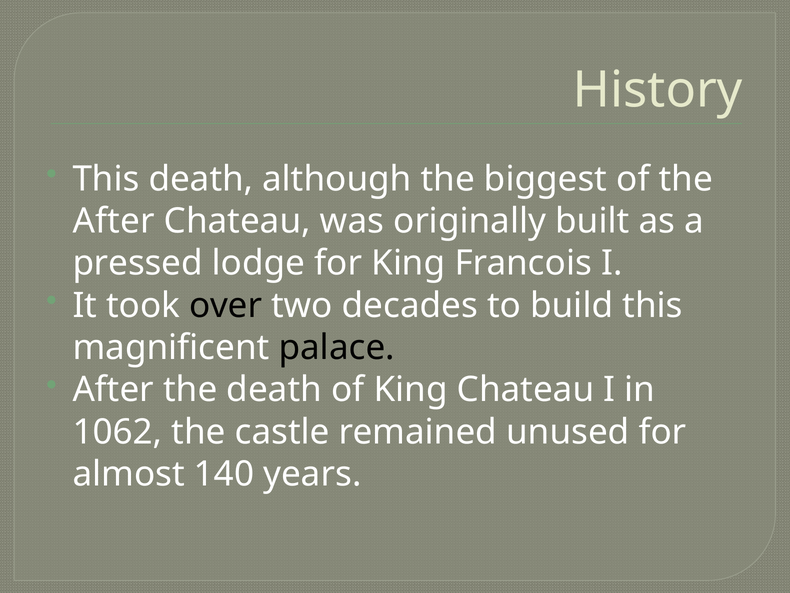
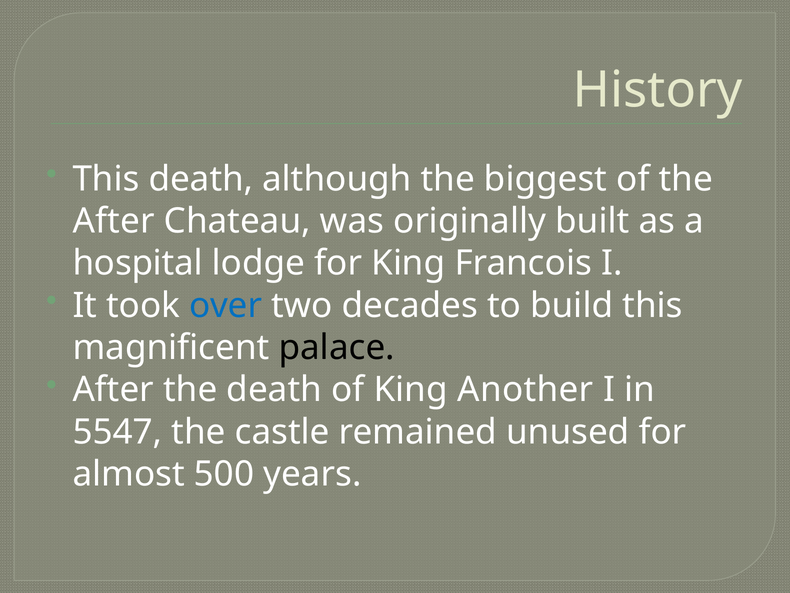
pressed: pressed -> hospital
over colour: black -> blue
King Chateau: Chateau -> Another
1062: 1062 -> 5547
140: 140 -> 500
